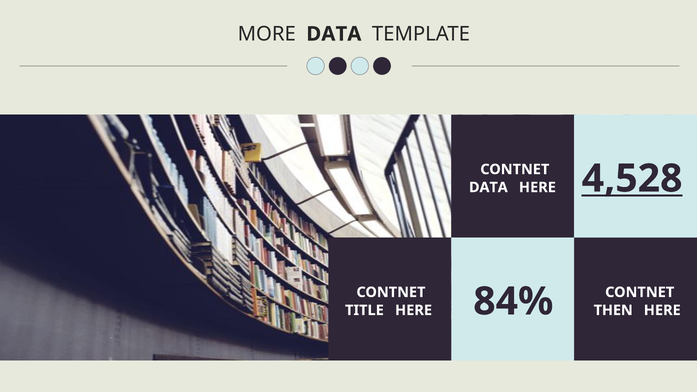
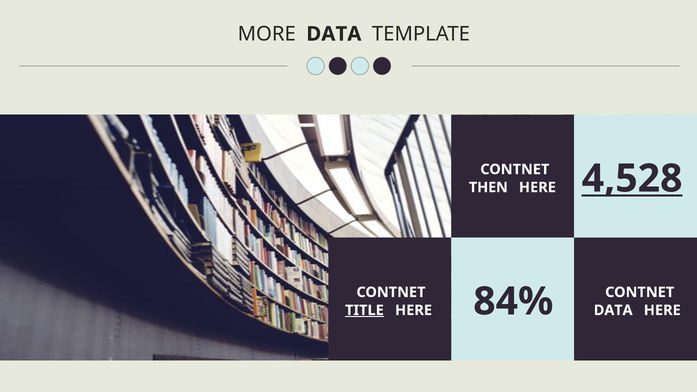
DATA at (488, 187): DATA -> THEN
TITLE underline: none -> present
THEN at (613, 310): THEN -> DATA
